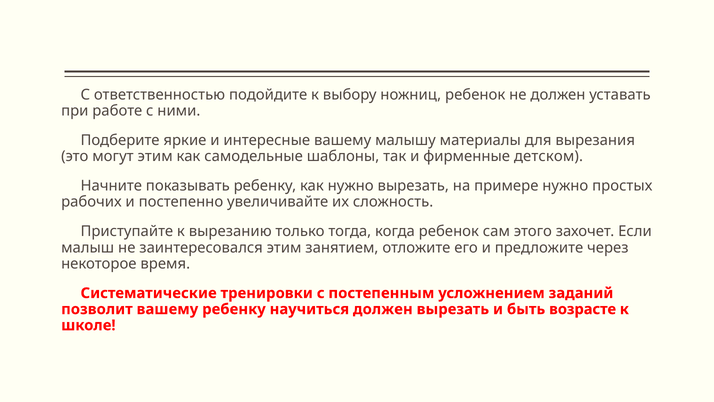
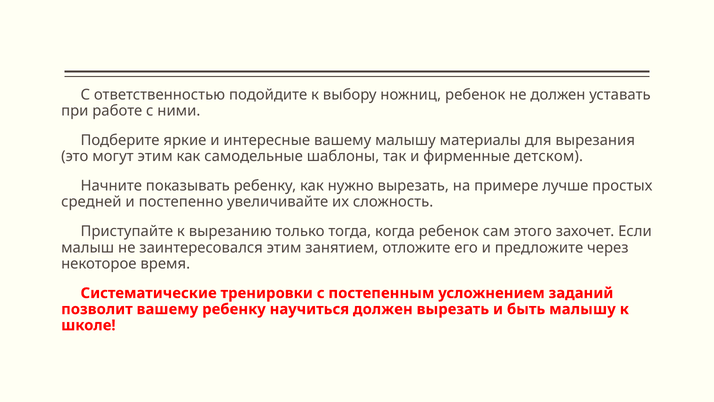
примере нужно: нужно -> лучше
рабочих: рабочих -> средней
быть возрасте: возрасте -> малышу
